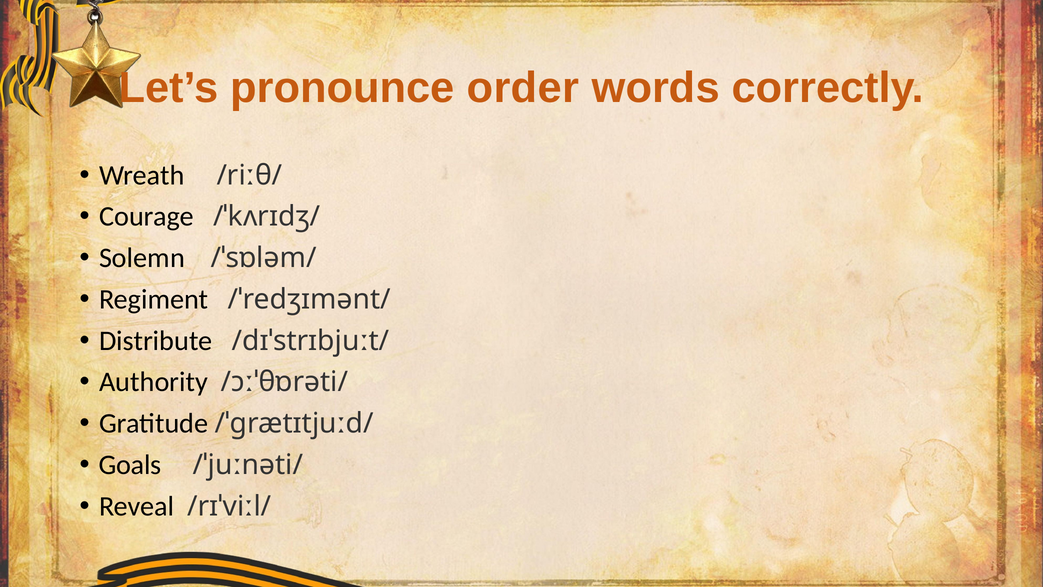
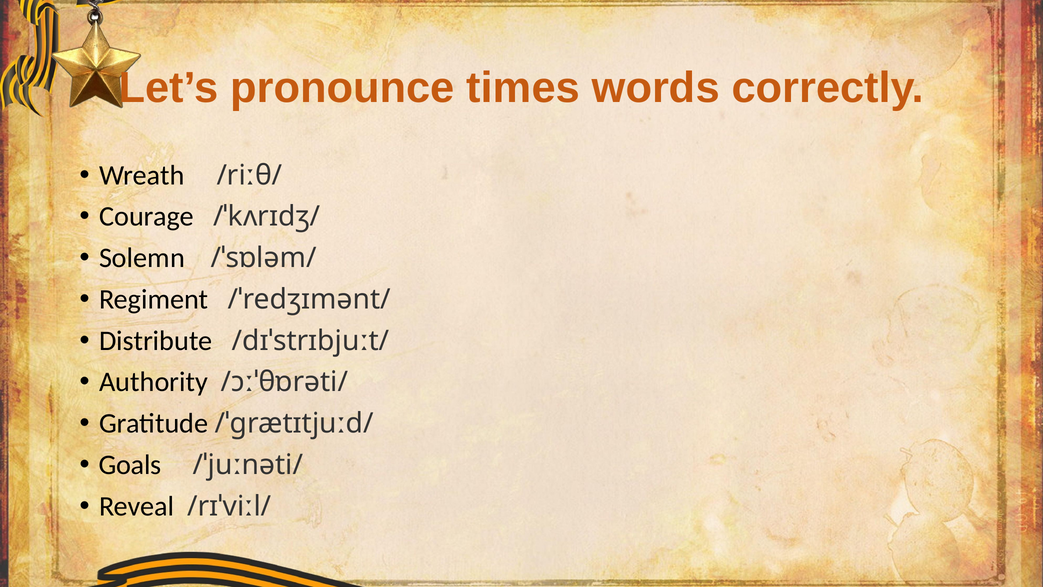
order: order -> times
